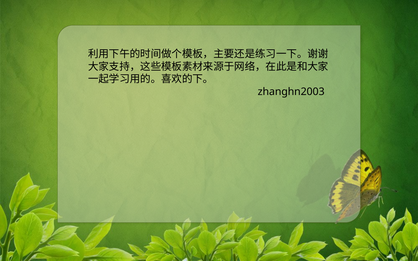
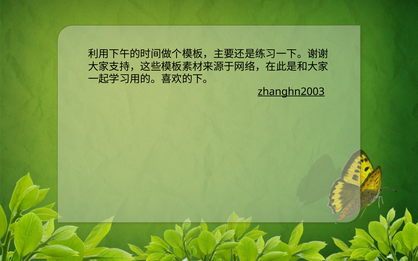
zhanghn2003 underline: none -> present
